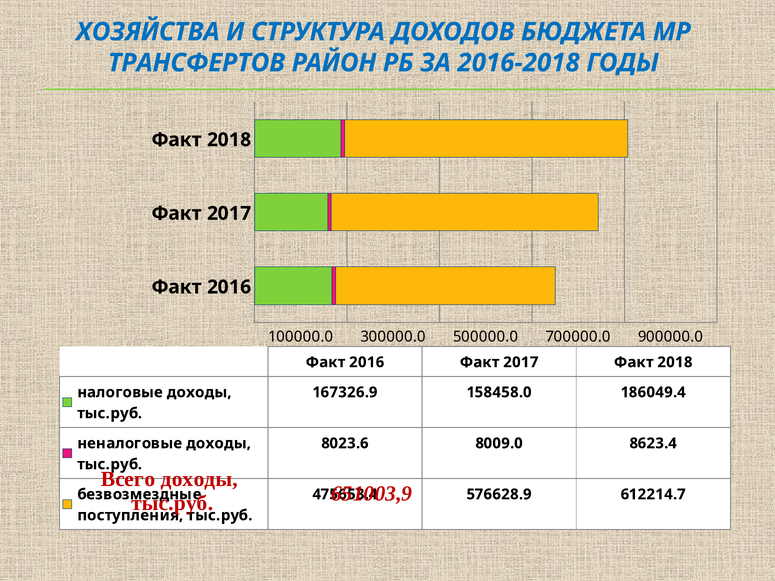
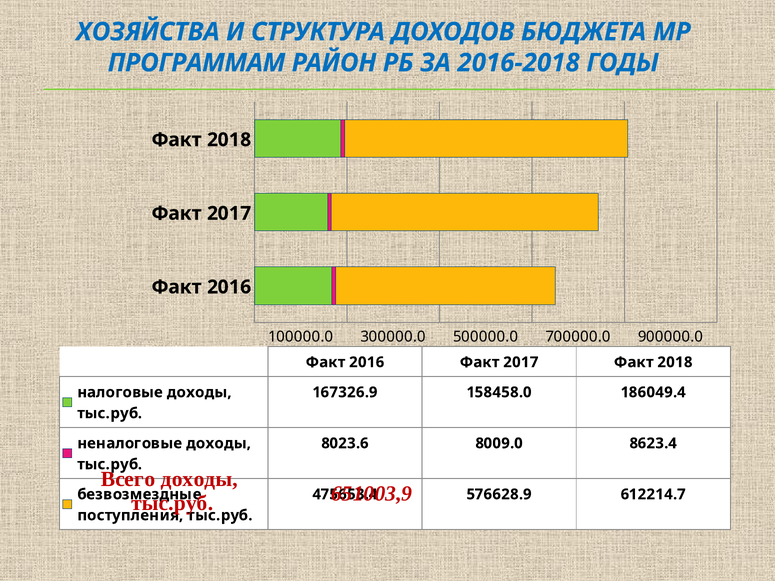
ТРАНСФЕРТОВ: ТРАНСФЕРТОВ -> ПРОГРАММАМ
